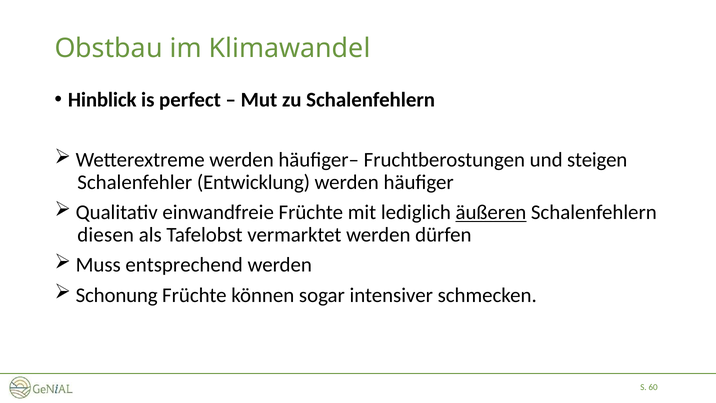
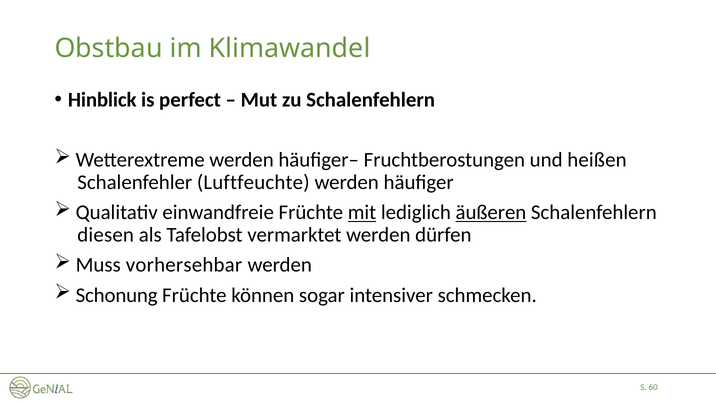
steigen: steigen -> heißen
Entwicklung: Entwicklung -> Luftfeuchte
mit underline: none -> present
entsprechend: entsprechend -> vorhersehbar
